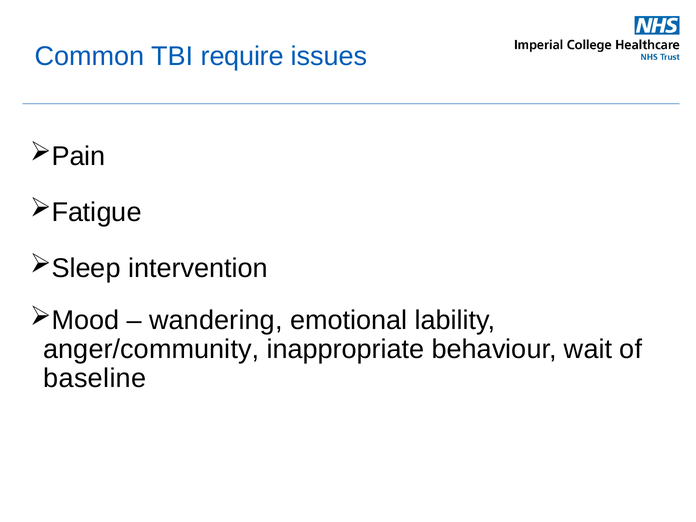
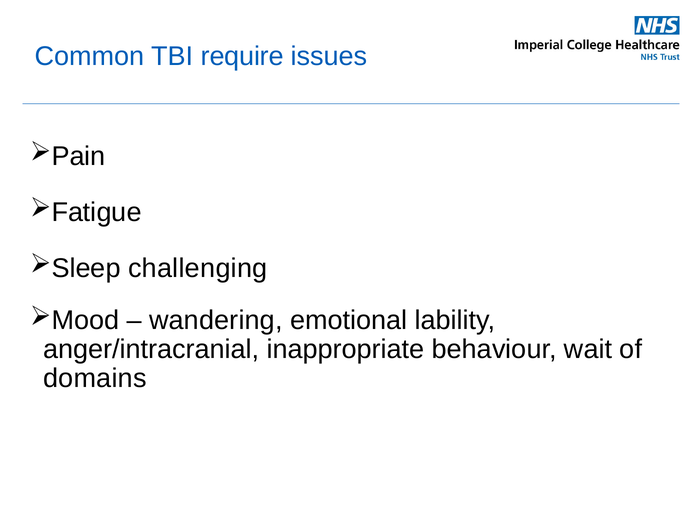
intervention: intervention -> challenging
anger/community: anger/community -> anger/intracranial
baseline: baseline -> domains
